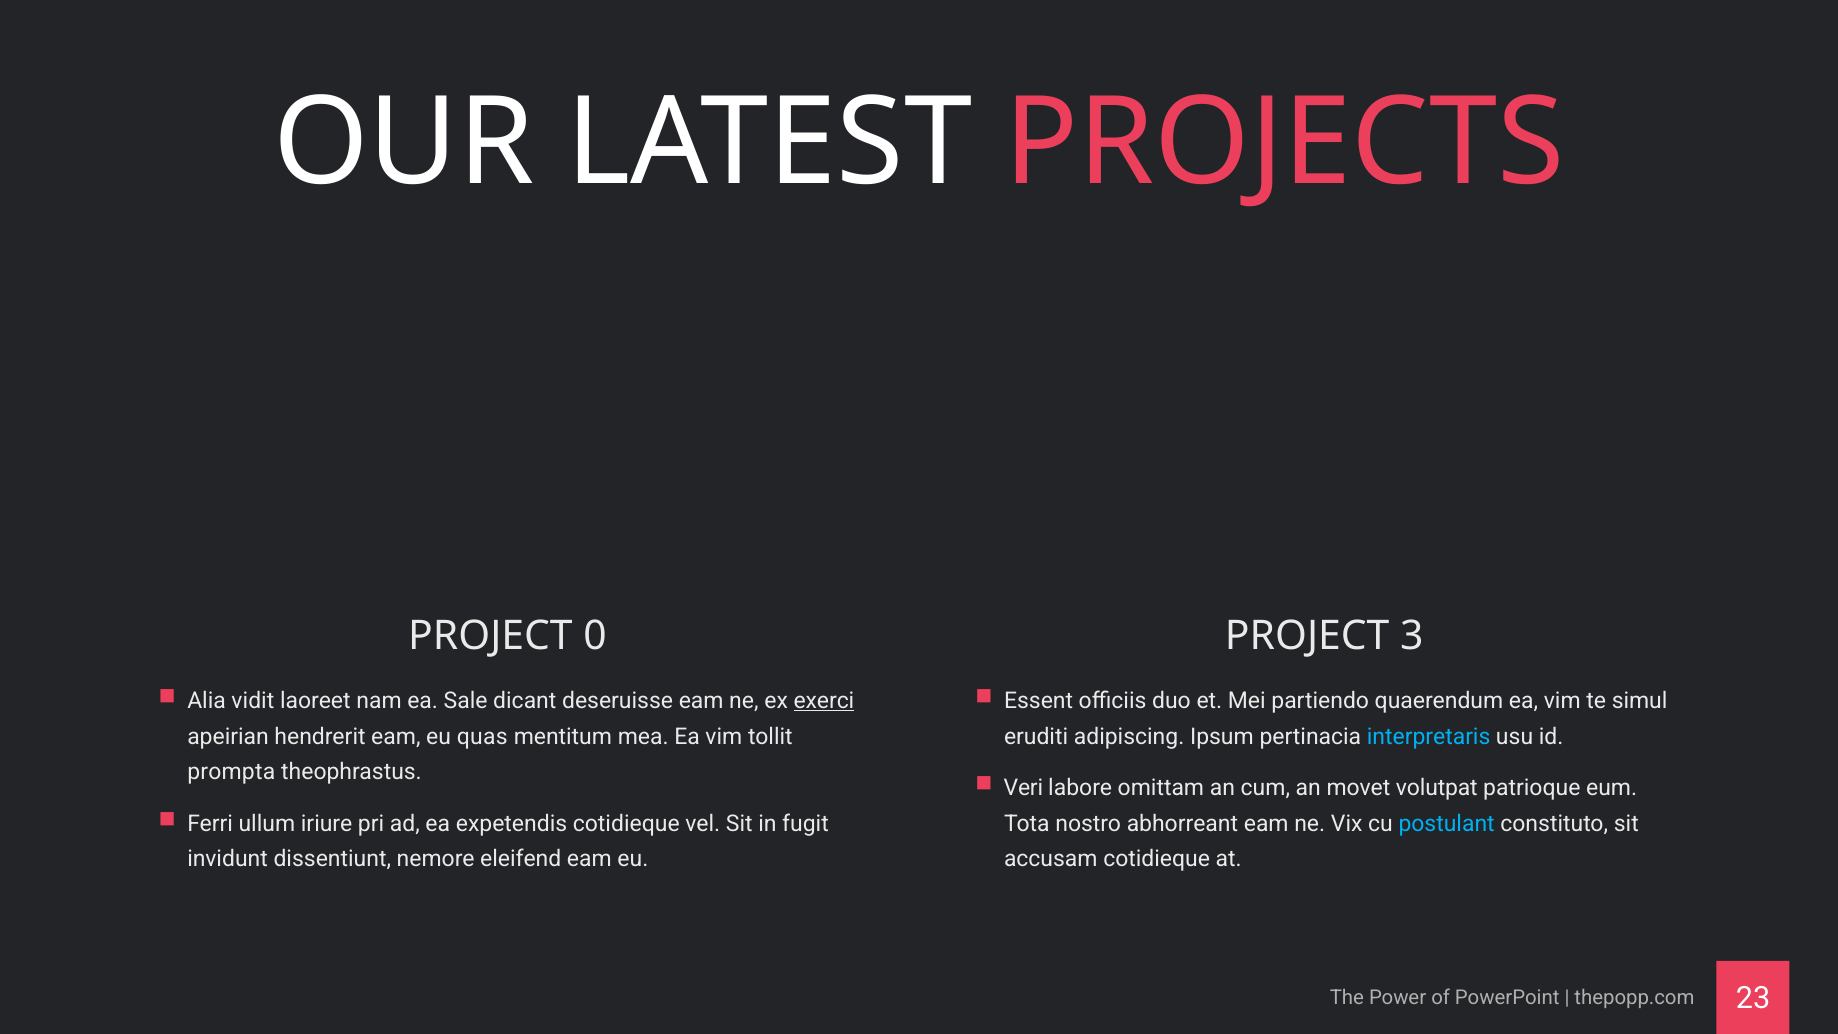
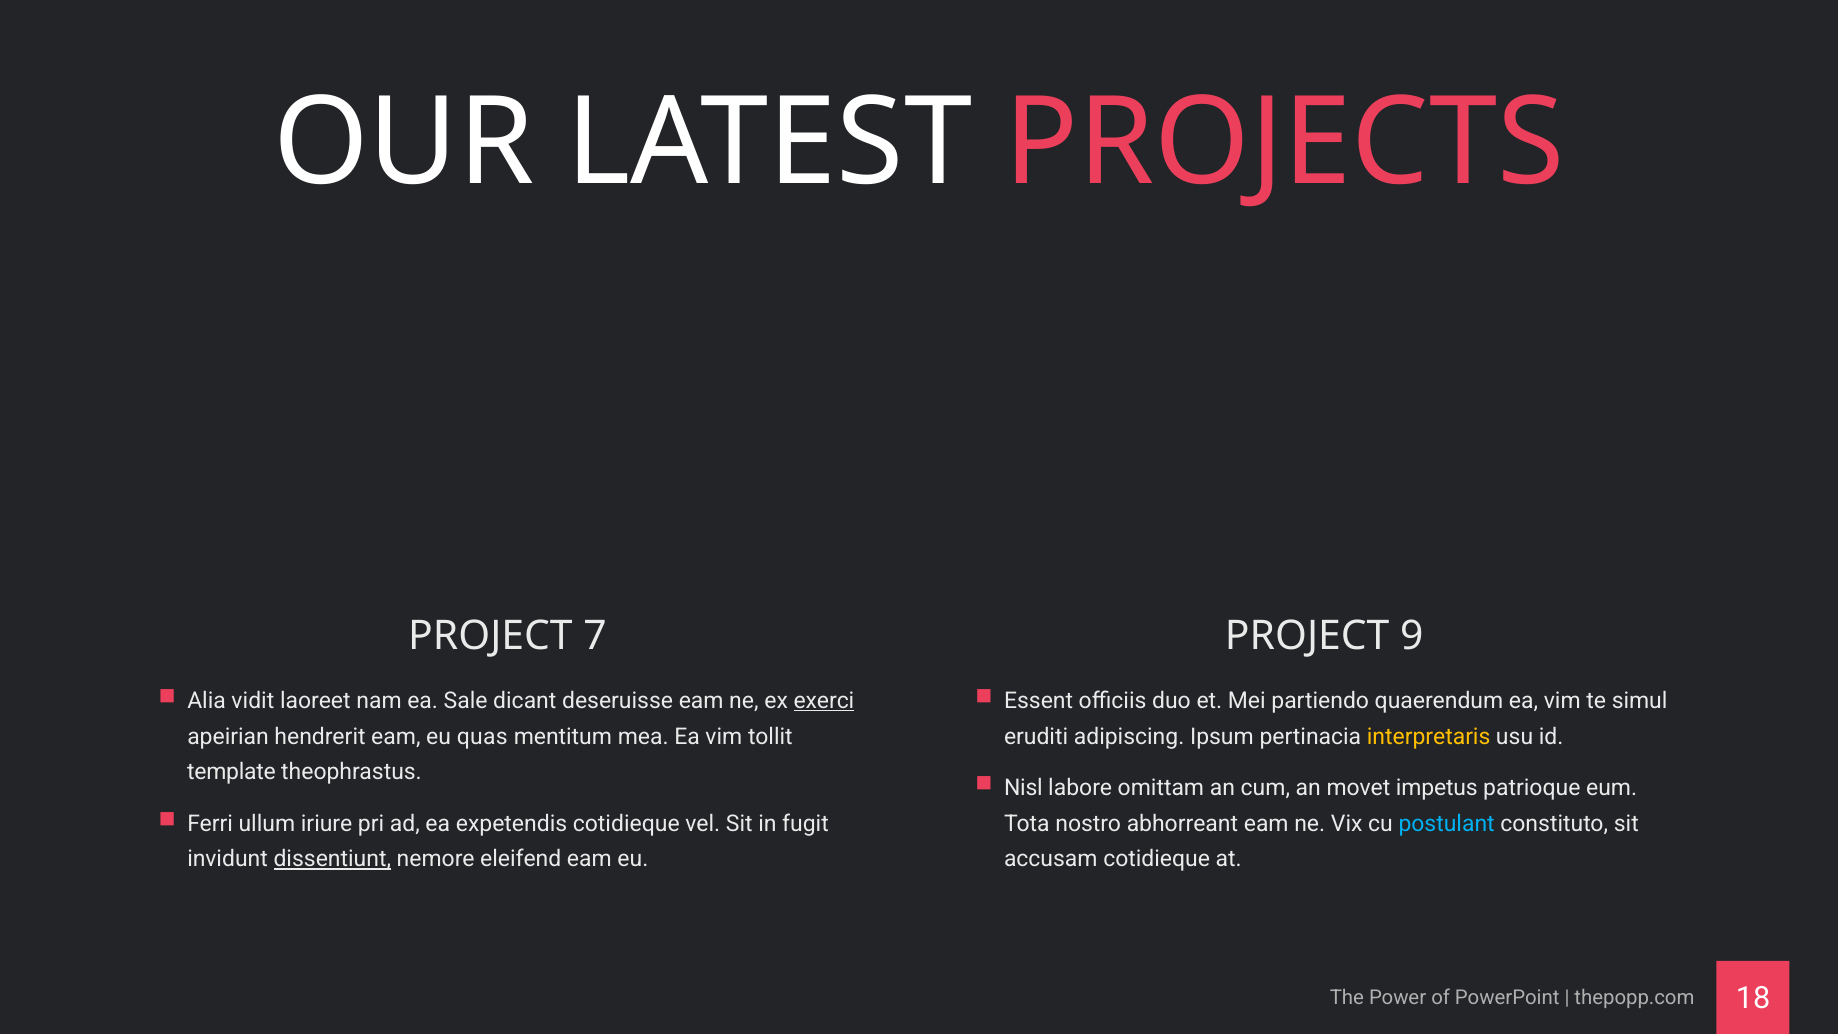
0: 0 -> 7
3: 3 -> 9
interpretaris colour: light blue -> yellow
prompta: prompta -> template
Veri: Veri -> Nisl
volutpat: volutpat -> impetus
dissentiunt underline: none -> present
23: 23 -> 18
